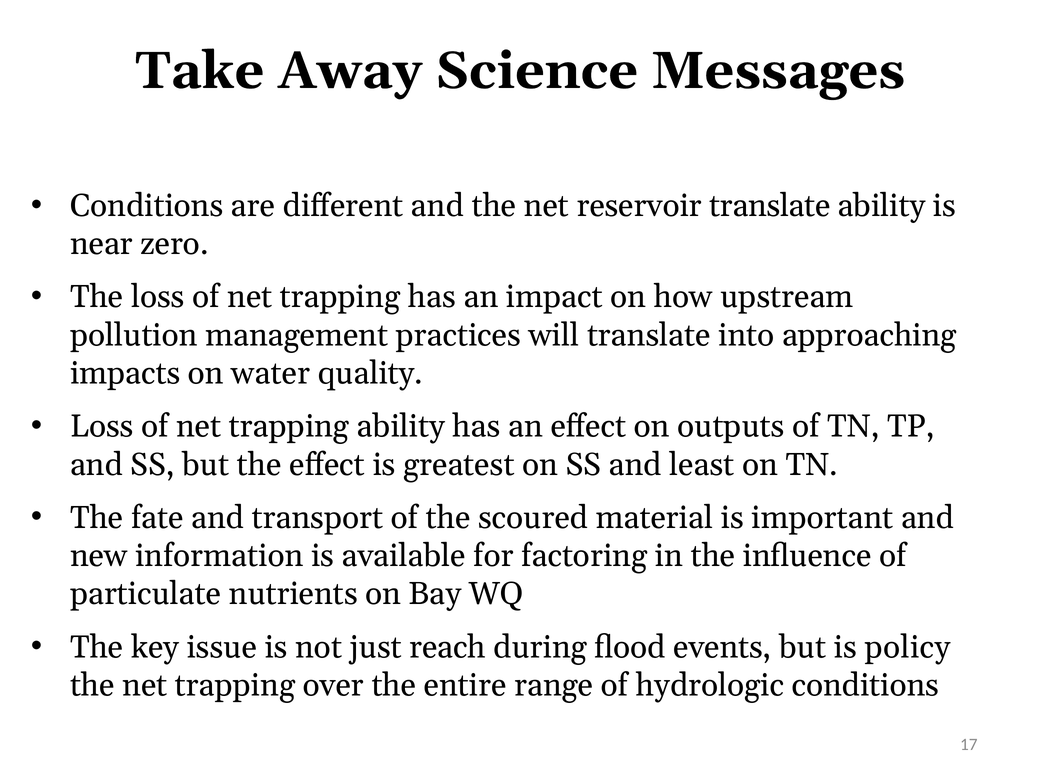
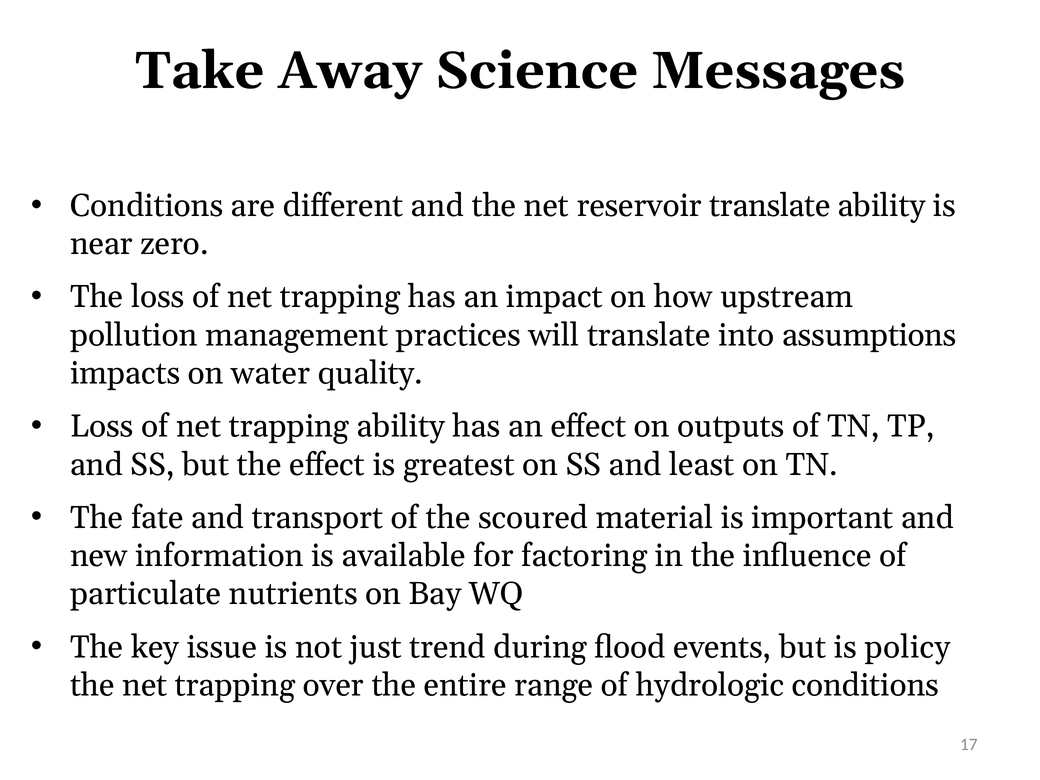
approaching: approaching -> assumptions
reach: reach -> trend
